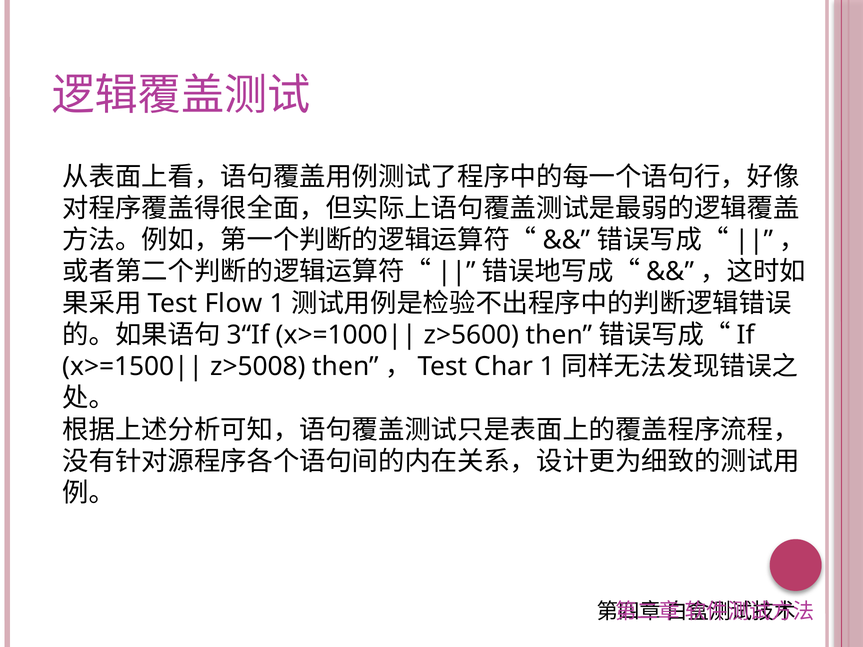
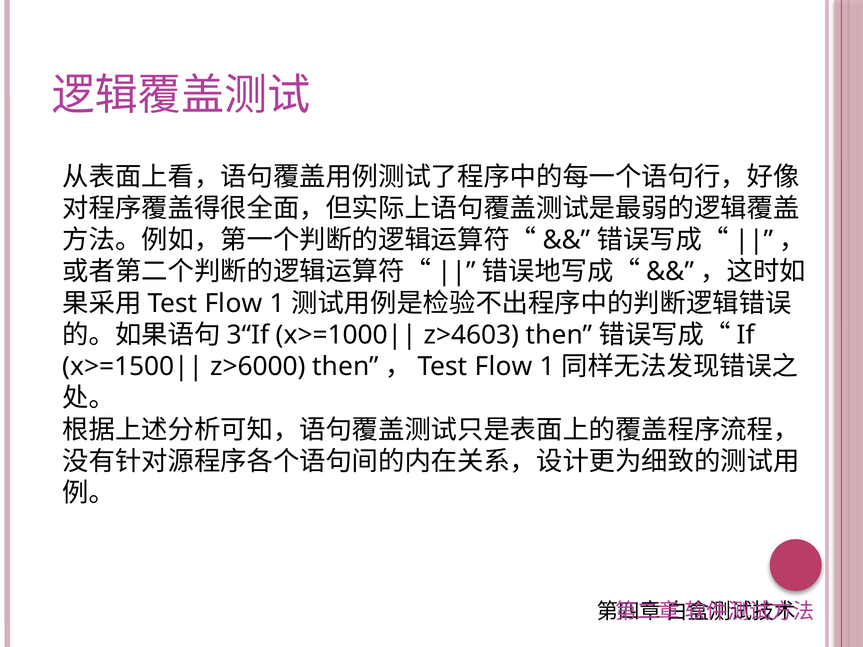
z>5600: z>5600 -> z>4603
z>5008: z>5008 -> z>6000
Char at (504, 367): Char -> Flow
